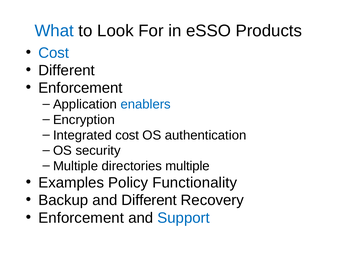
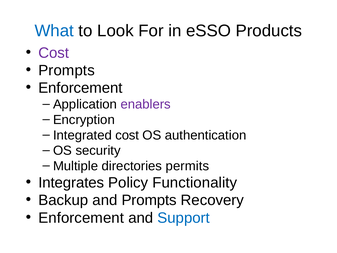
Cost at (54, 53) colour: blue -> purple
Different at (67, 70): Different -> Prompts
enablers colour: blue -> purple
directories multiple: multiple -> permits
Examples: Examples -> Integrates
and Different: Different -> Prompts
